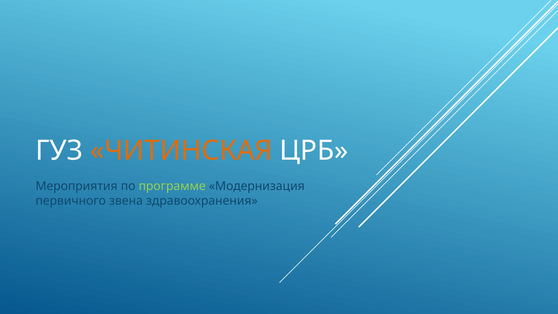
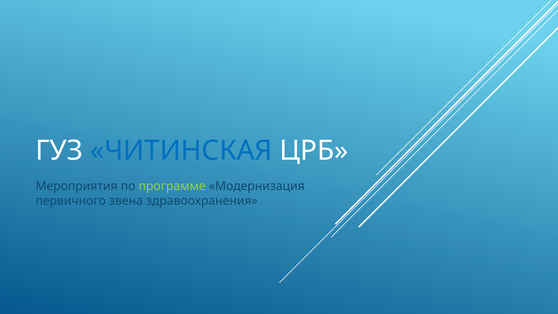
ЧИТИНСКАЯ colour: orange -> blue
